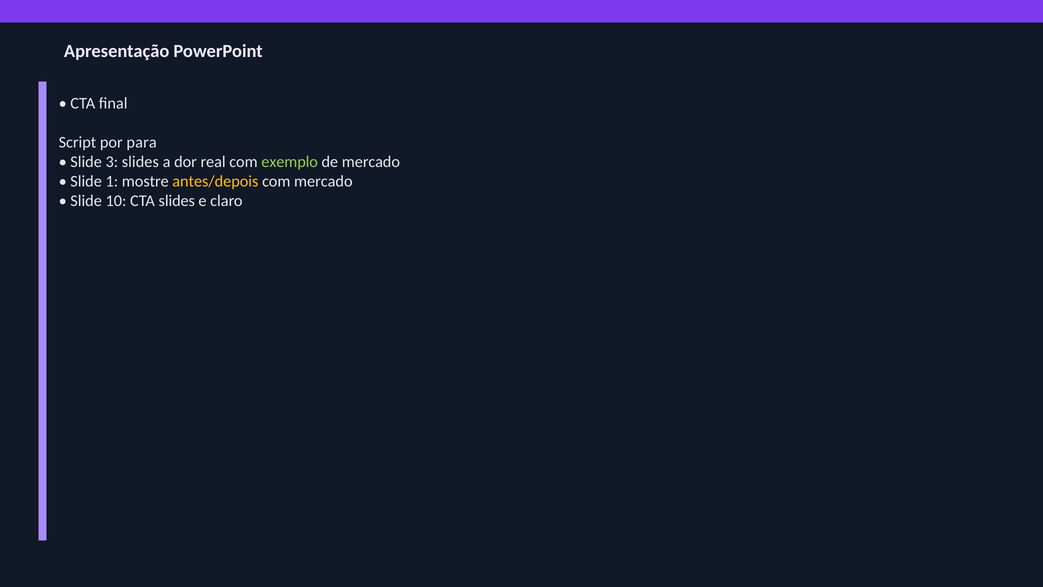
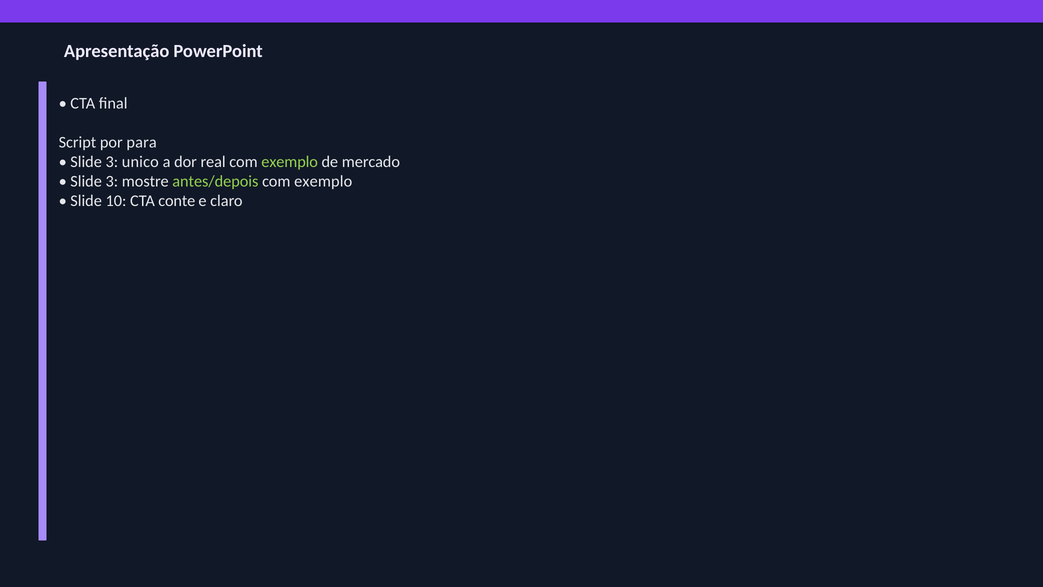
3 slides: slides -> unico
1 at (112, 181): 1 -> 3
antes/depois colour: yellow -> light green
mercado at (323, 181): mercado -> exemplo
CTA slides: slides -> conte
